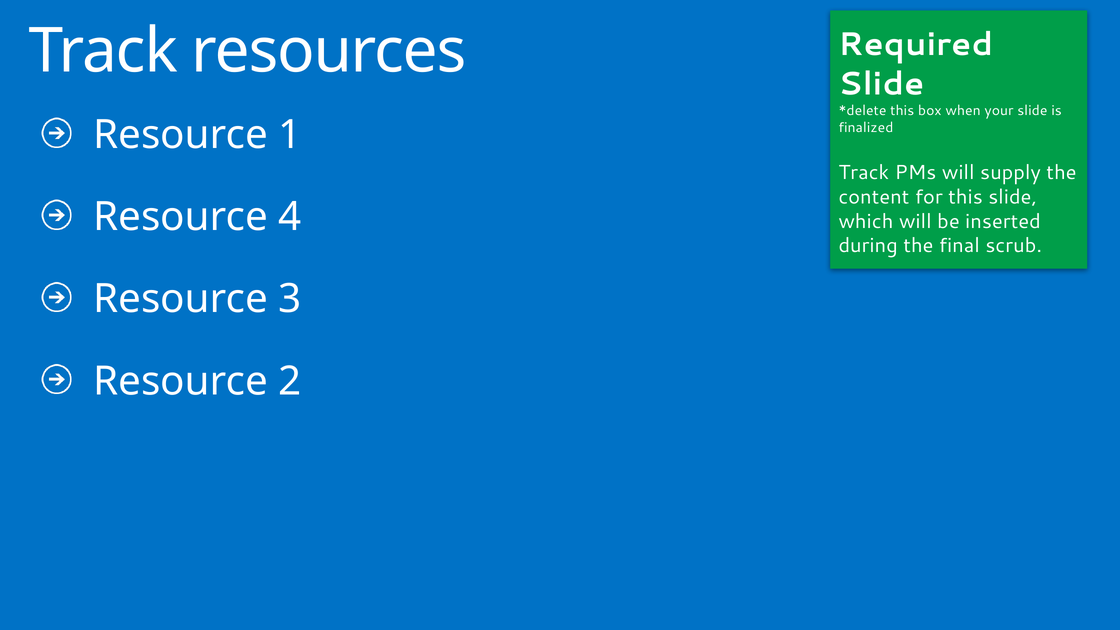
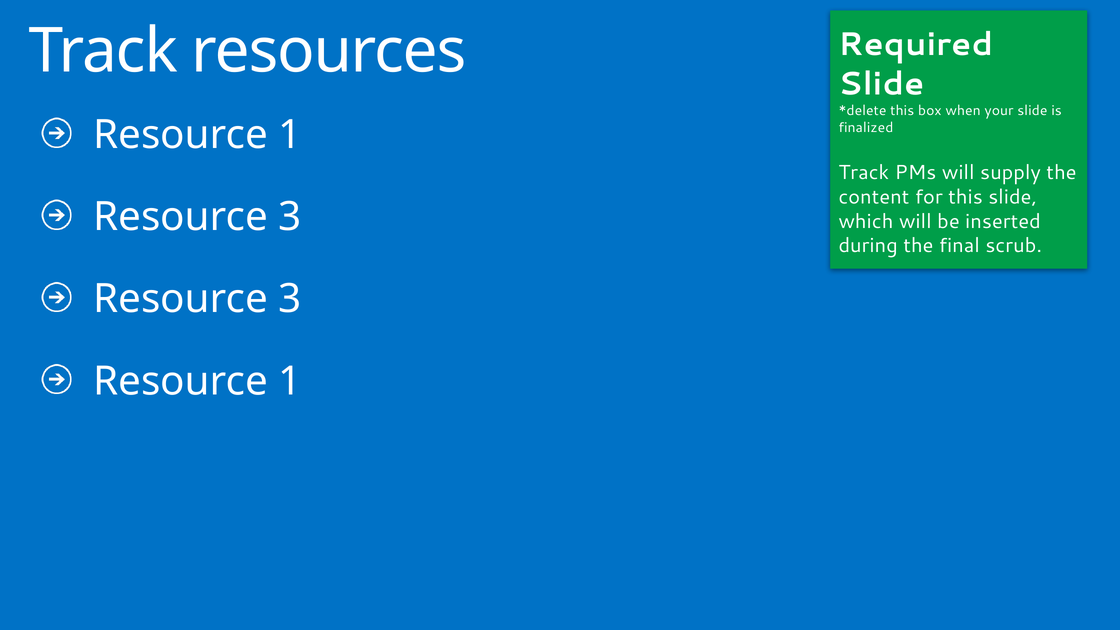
4 at (290, 217): 4 -> 3
2 at (290, 381): 2 -> 1
